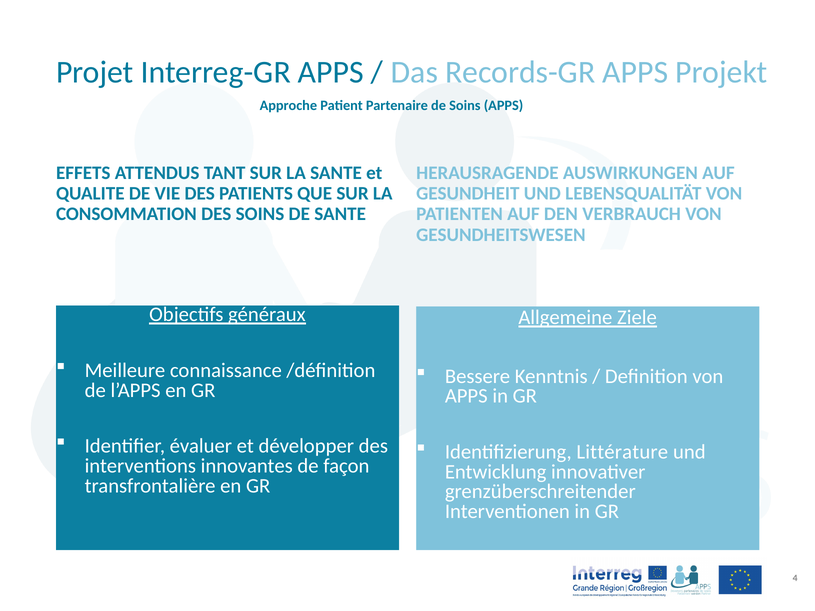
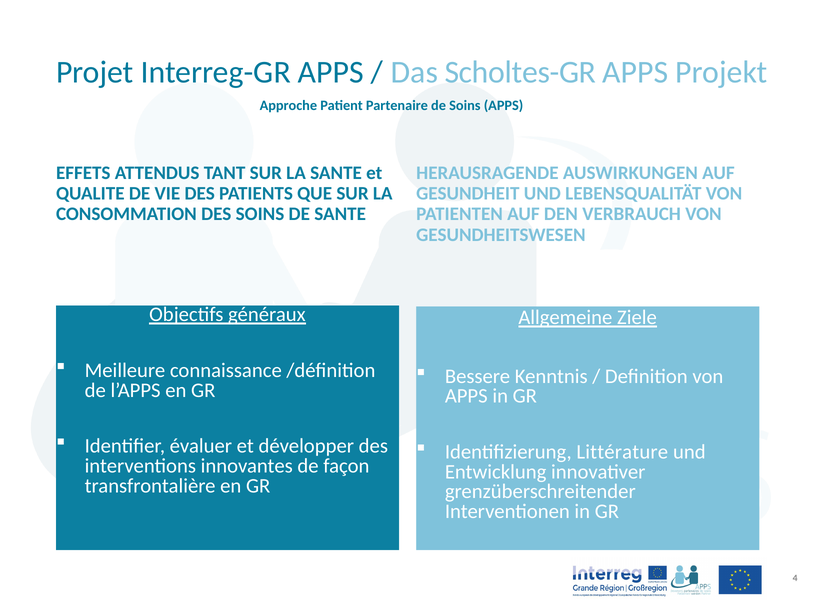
Records-GR: Records-GR -> Scholtes-GR
